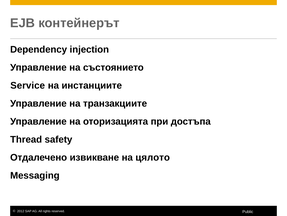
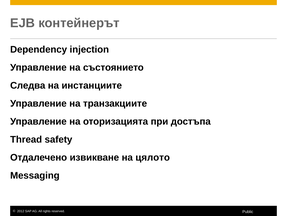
Service: Service -> Следва
